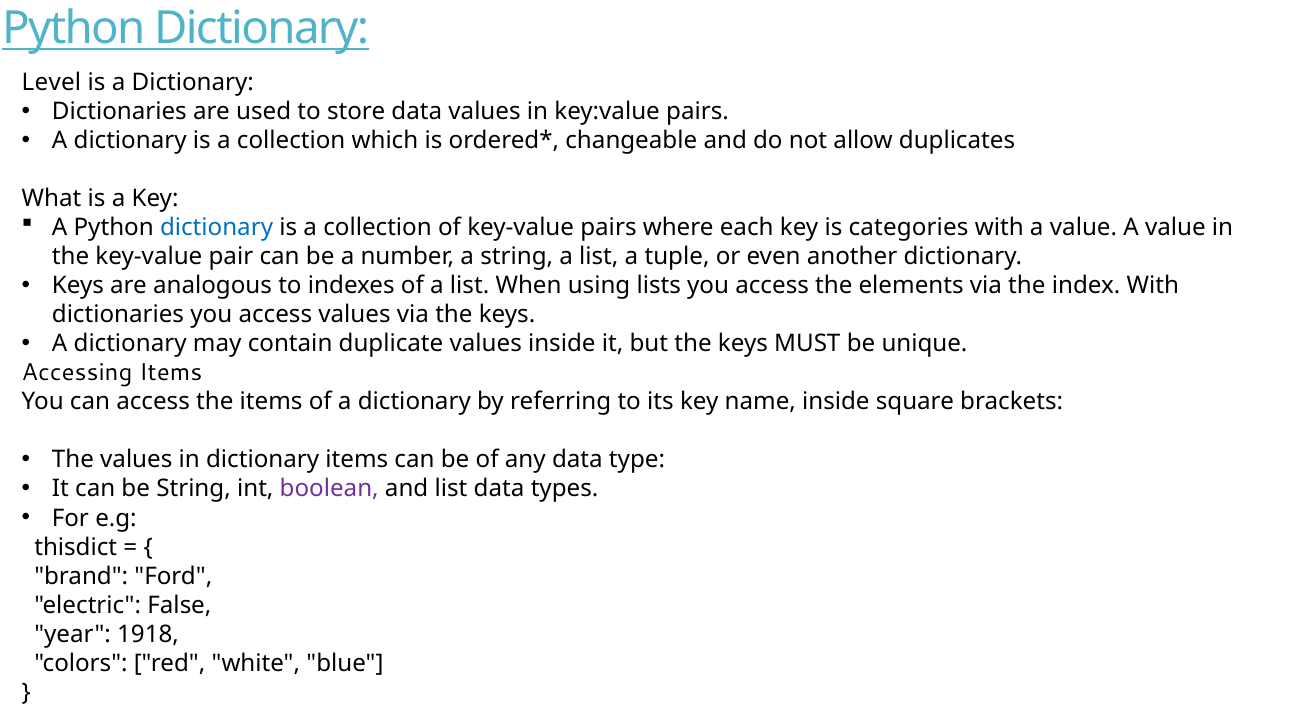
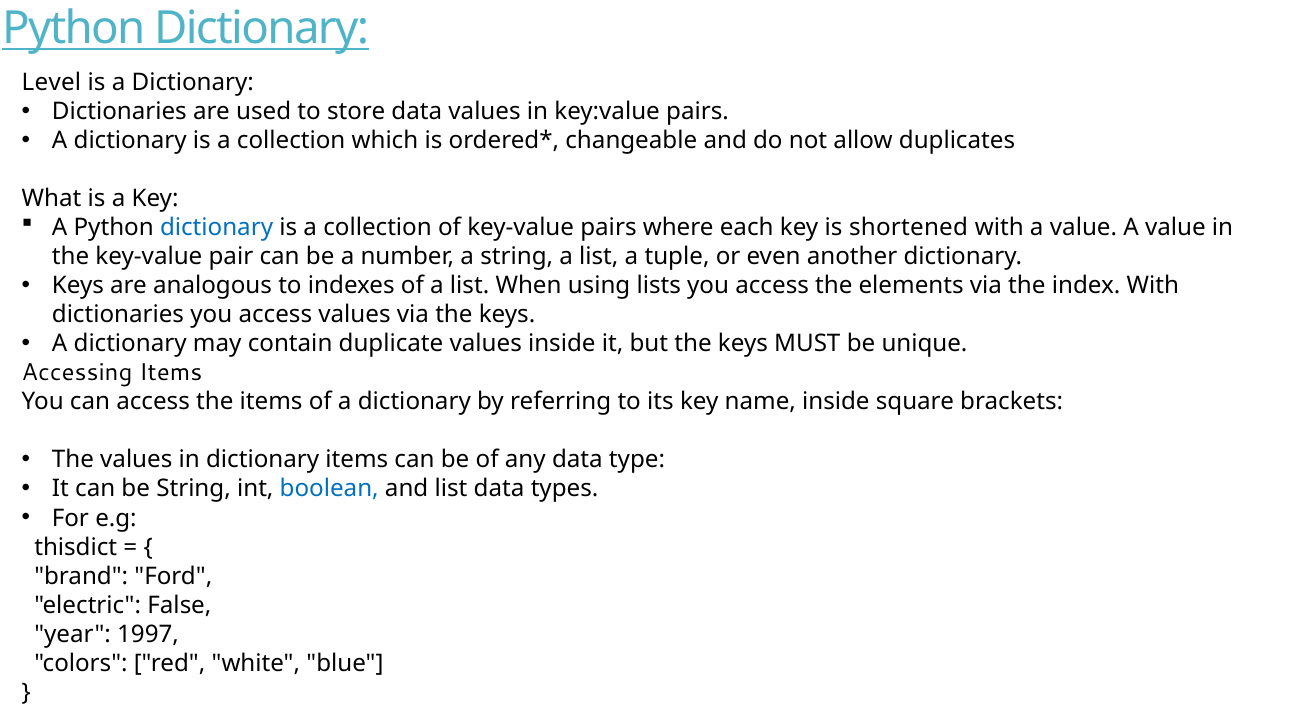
categories: categories -> shortened
boolean colour: purple -> blue
1918: 1918 -> 1997
